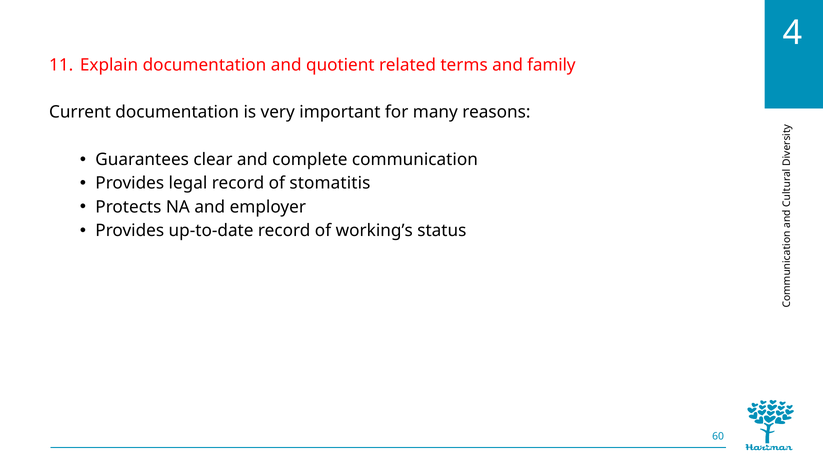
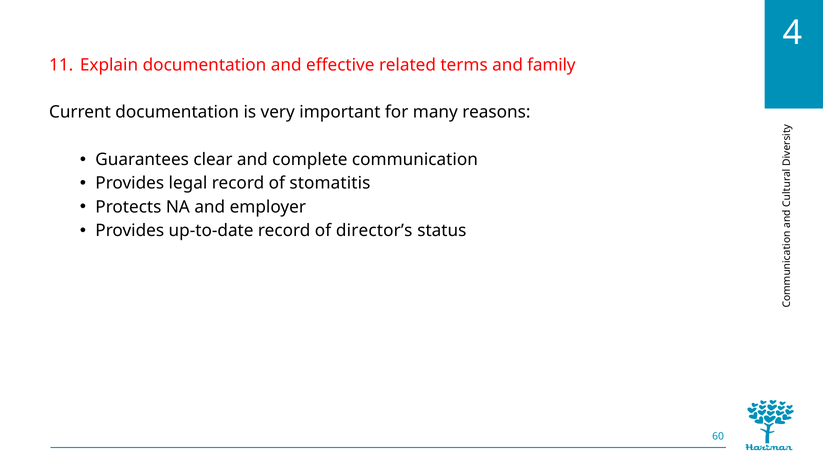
quotient: quotient -> effective
working’s: working’s -> director’s
